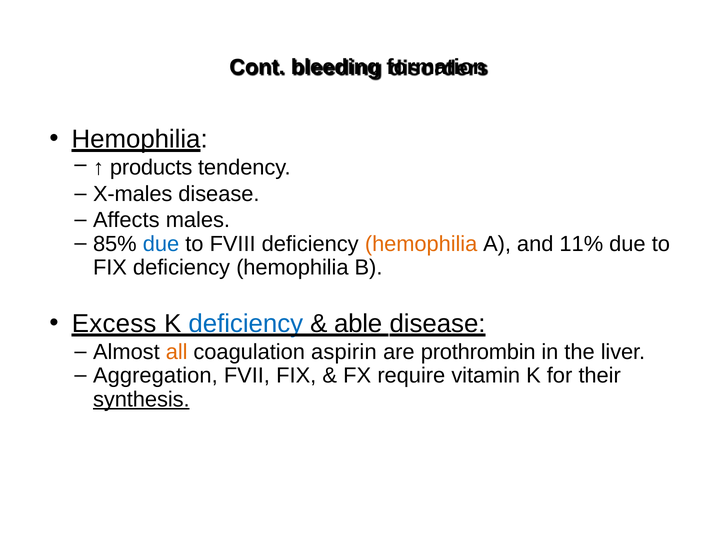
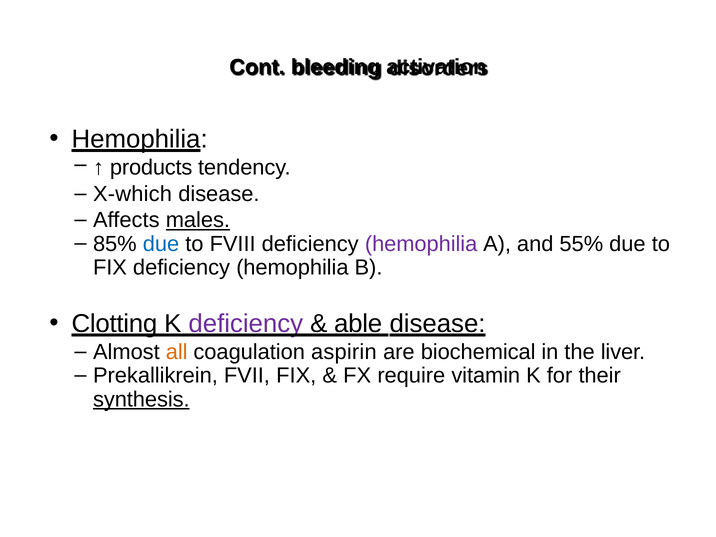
formation: formation -> activation
X-males: X-males -> X-which
males underline: none -> present
hemophilia at (421, 244) colour: orange -> purple
11%: 11% -> 55%
Excess: Excess -> Clotting
deficiency at (246, 324) colour: blue -> purple
prothrombin: prothrombin -> biochemical
Aggregation: Aggregation -> Prekallikrein
